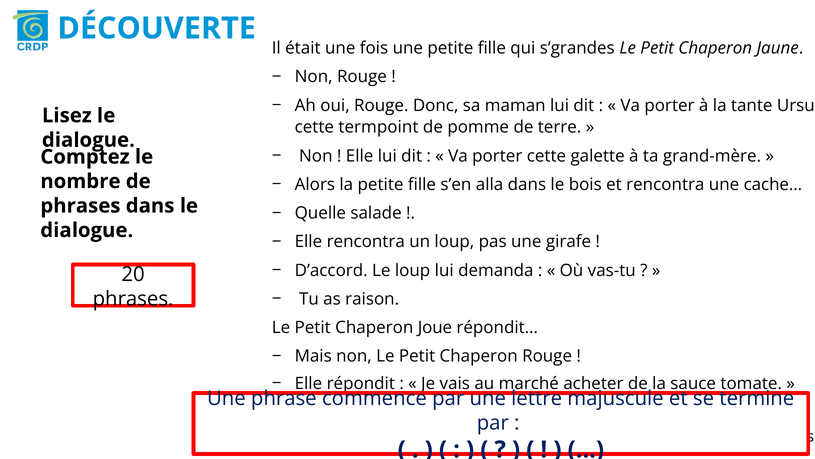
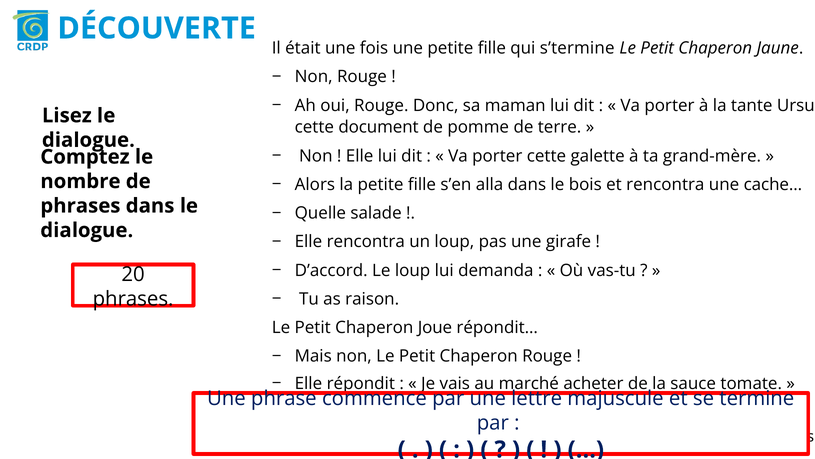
s’grandes: s’grandes -> s’termine
termpoint: termpoint -> document
